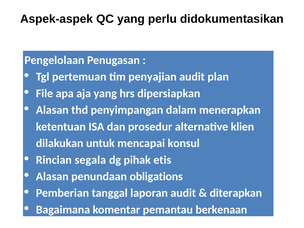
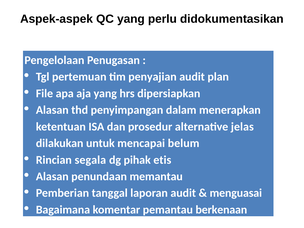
klien: klien -> jelas
konsul: konsul -> belum
obligations: obligations -> memantau
diterapkan: diterapkan -> menguasai
